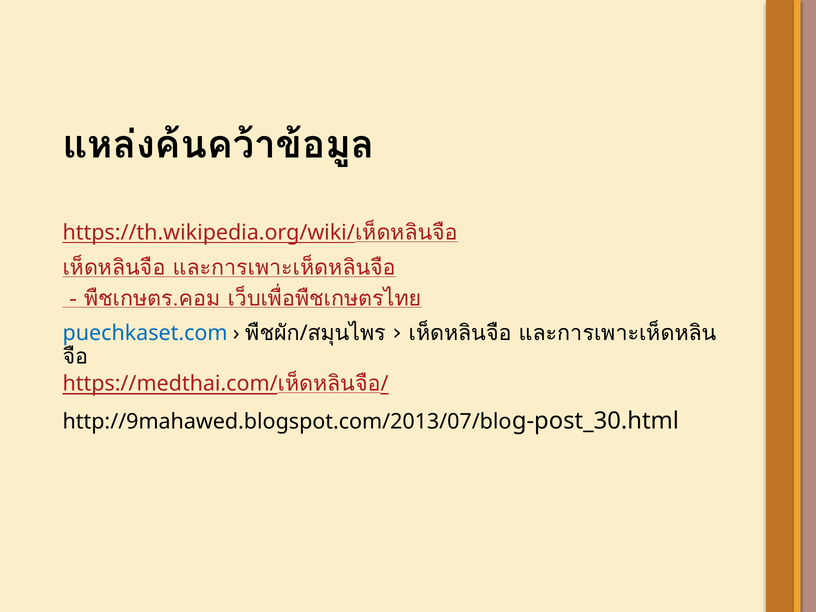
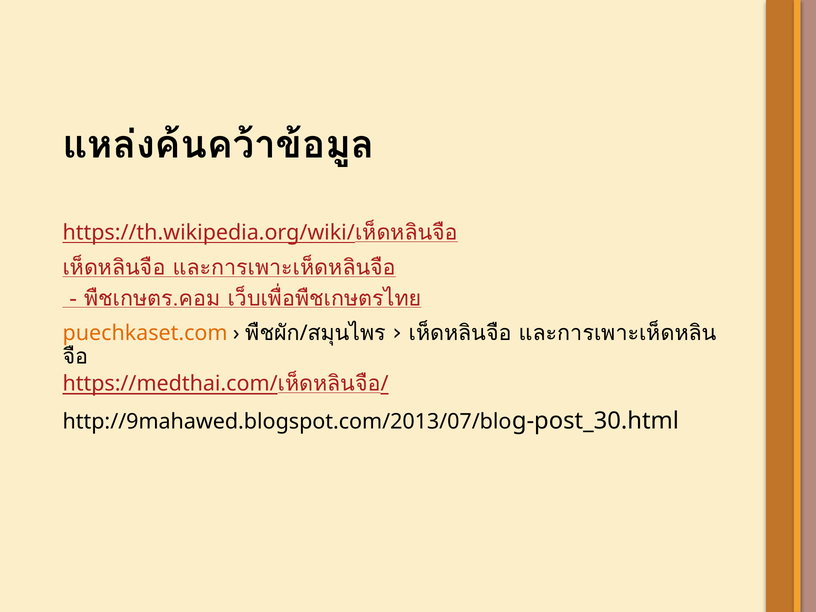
puechkaset.com colour: blue -> orange
